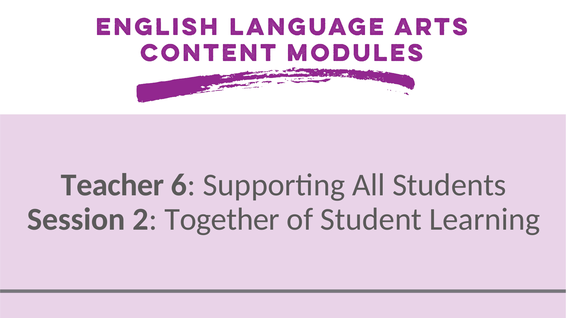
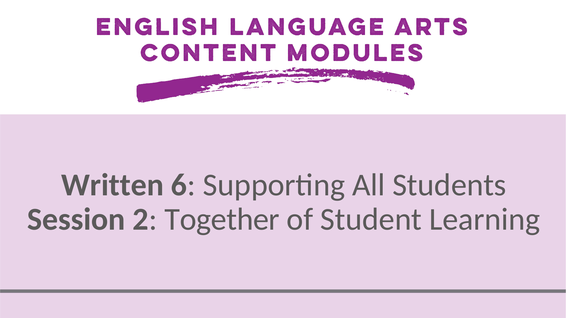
Teacher: Teacher -> Written
